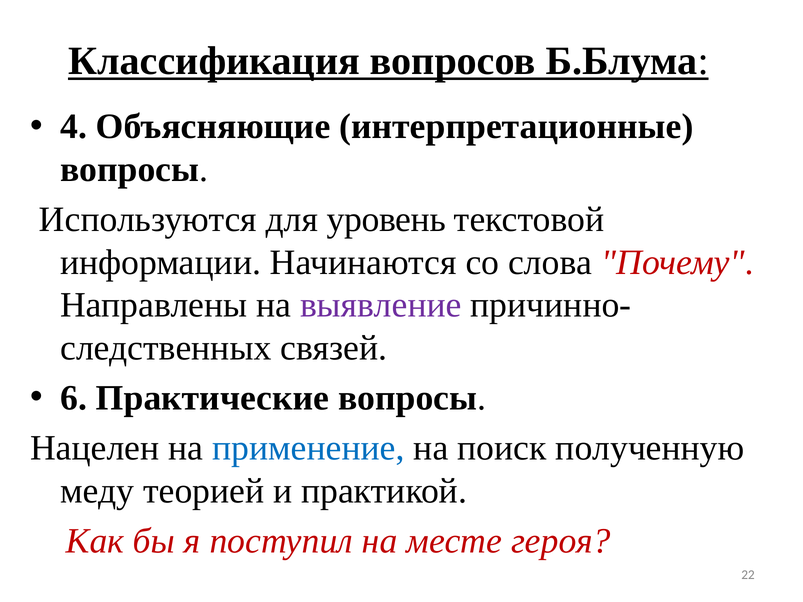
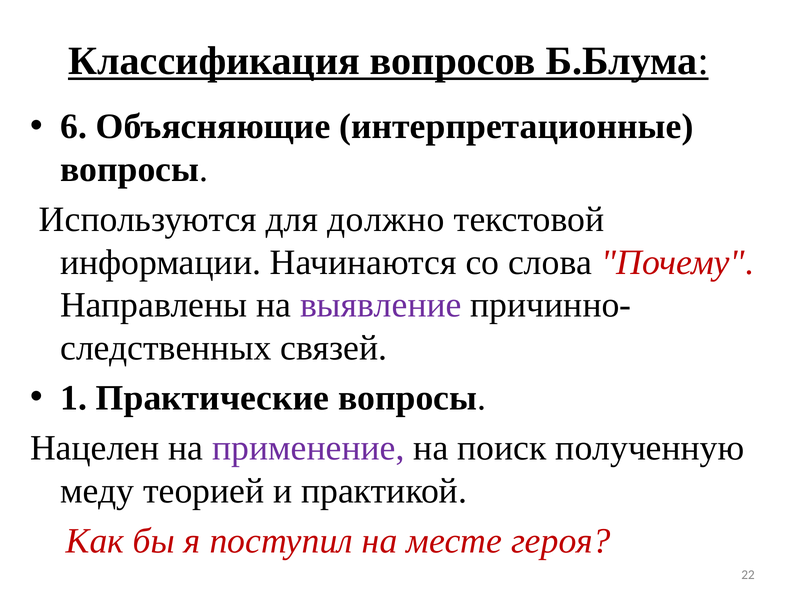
4: 4 -> 6
уровень: уровень -> должно
6: 6 -> 1
применение colour: blue -> purple
